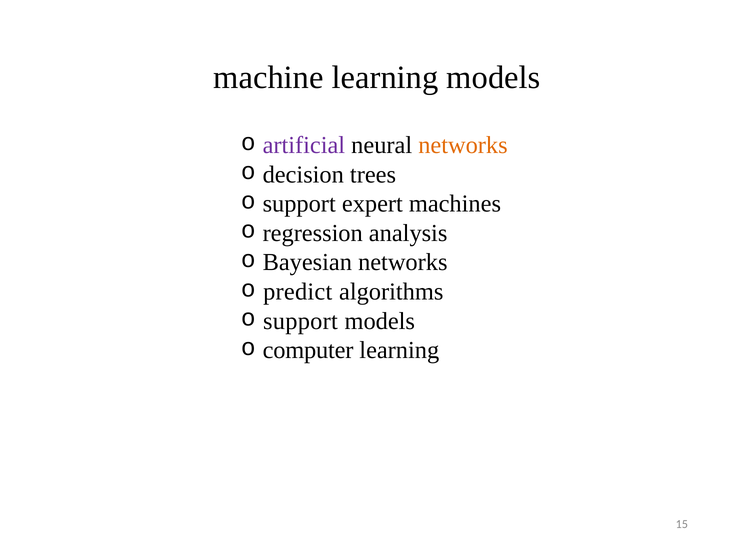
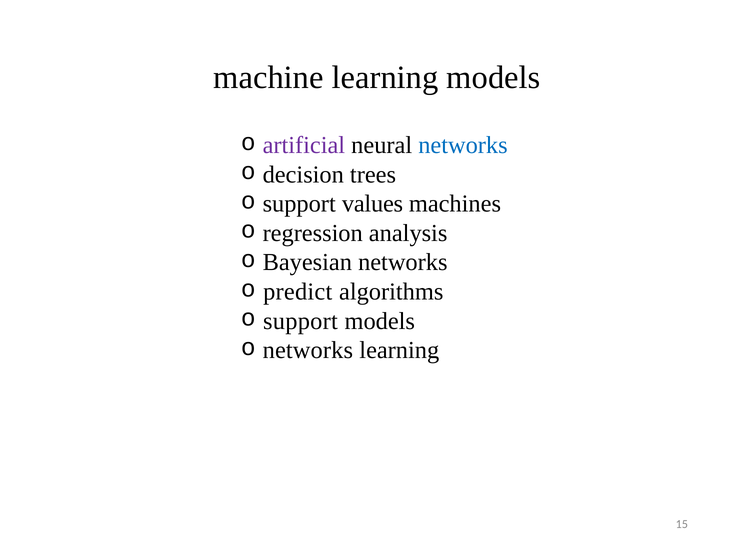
networks at (463, 145) colour: orange -> blue
expert: expert -> values
computer at (308, 350): computer -> networks
